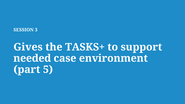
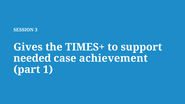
TASKS+: TASKS+ -> TIMES+
environment: environment -> achievement
5: 5 -> 1
